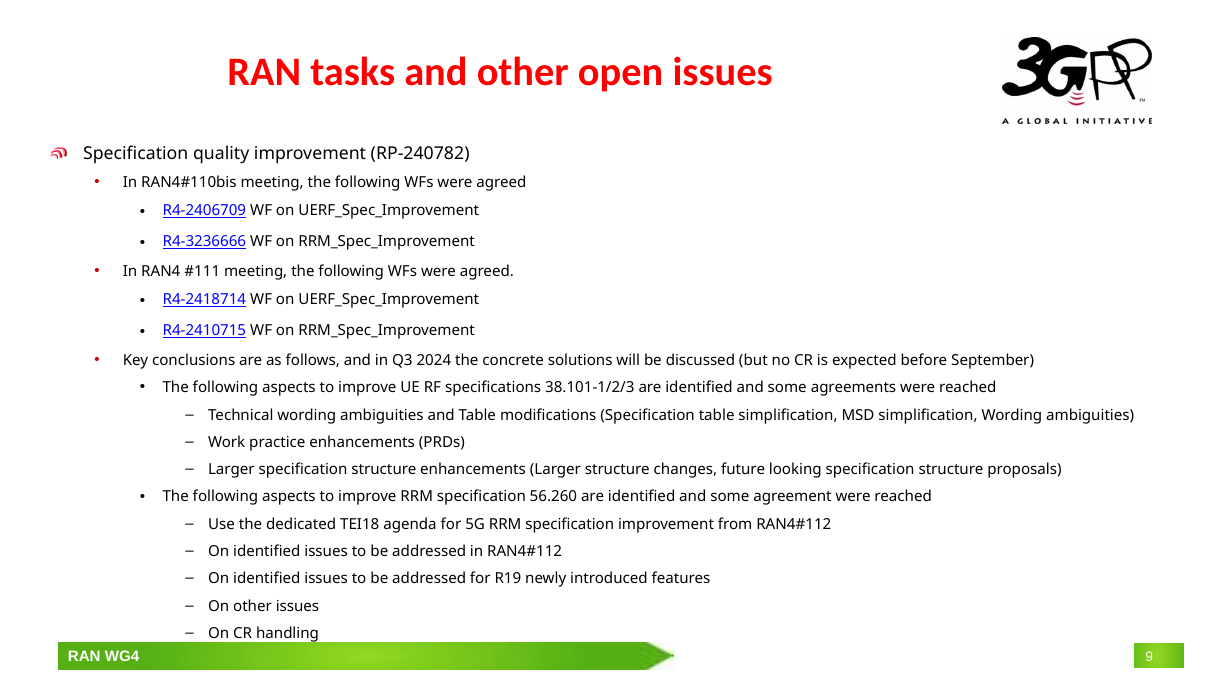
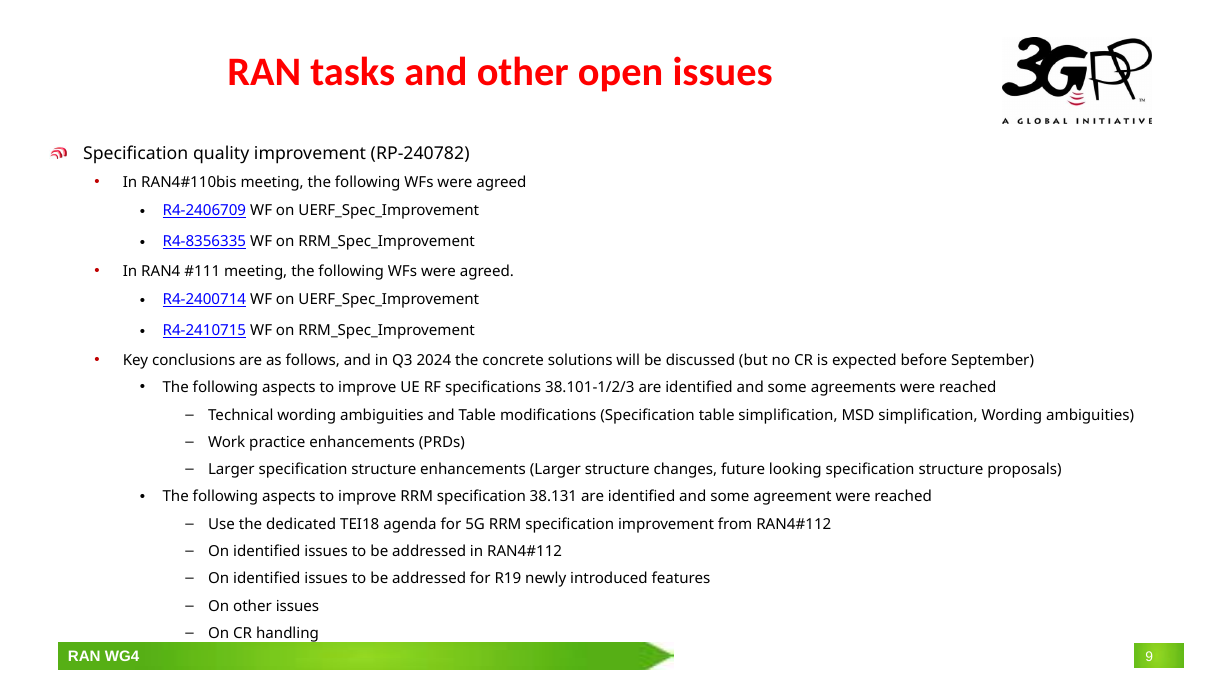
R4-3236666: R4-3236666 -> R4-8356335
R4-2418714: R4-2418714 -> R4-2400714
56.260: 56.260 -> 38.131
